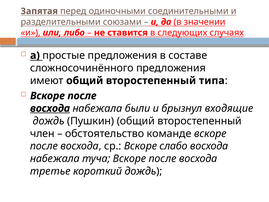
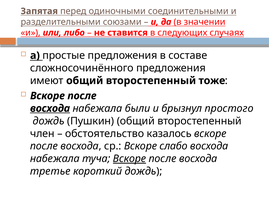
типа: типа -> тоже
входящие: входящие -> простого
команде: команде -> казалось
Вскоре at (129, 159) underline: none -> present
